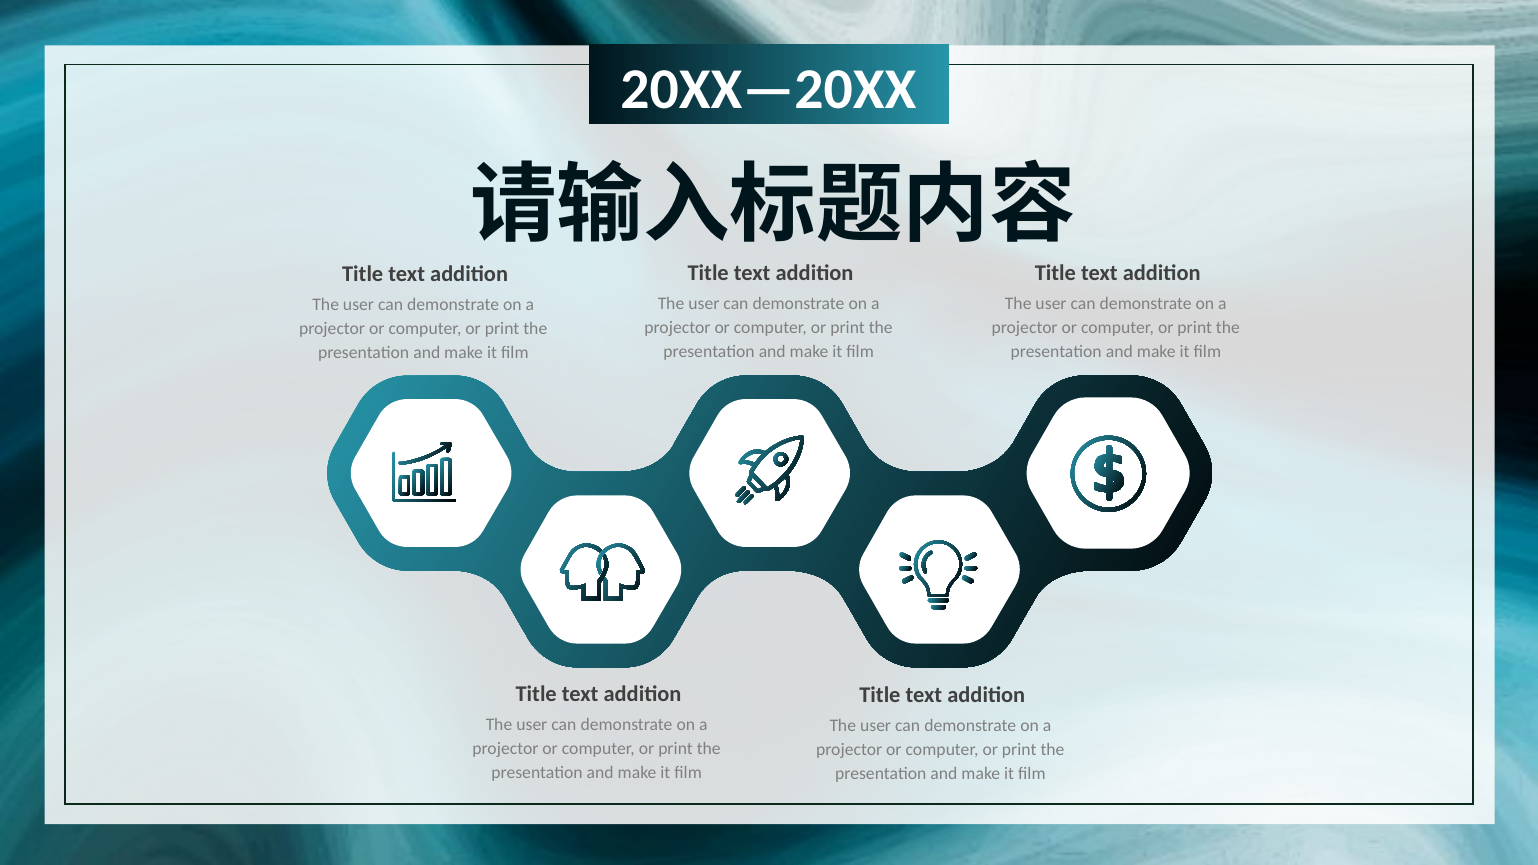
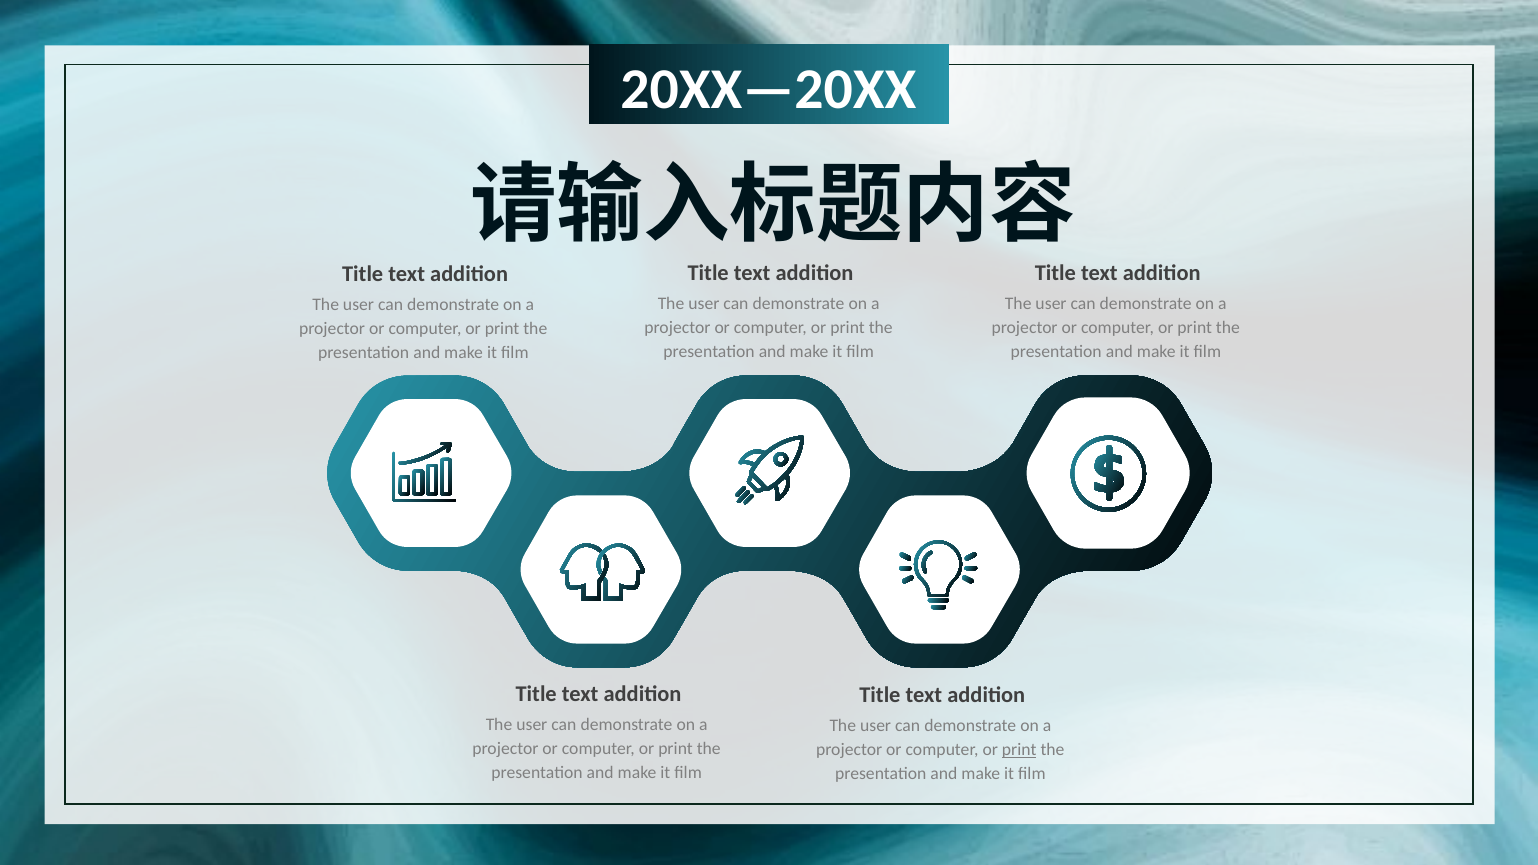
print at (1019, 750) underline: none -> present
